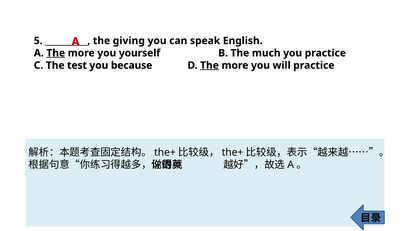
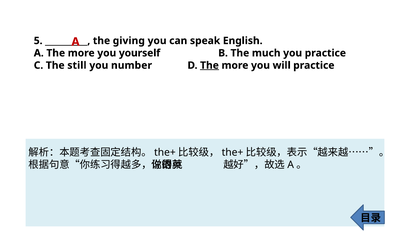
The at (56, 53) underline: present -> none
test: test -> still
because: because -> number
